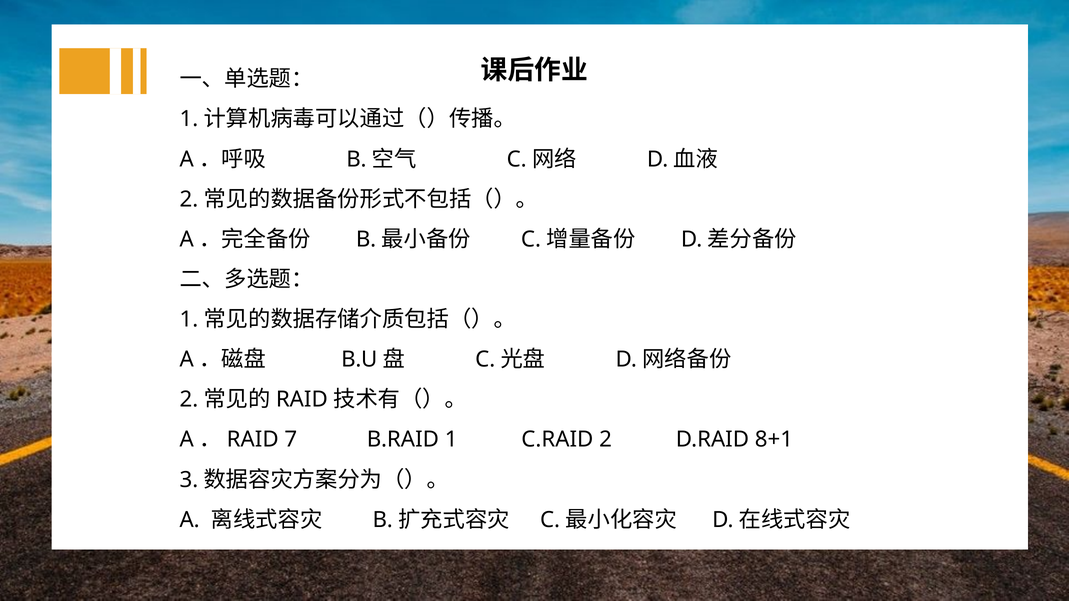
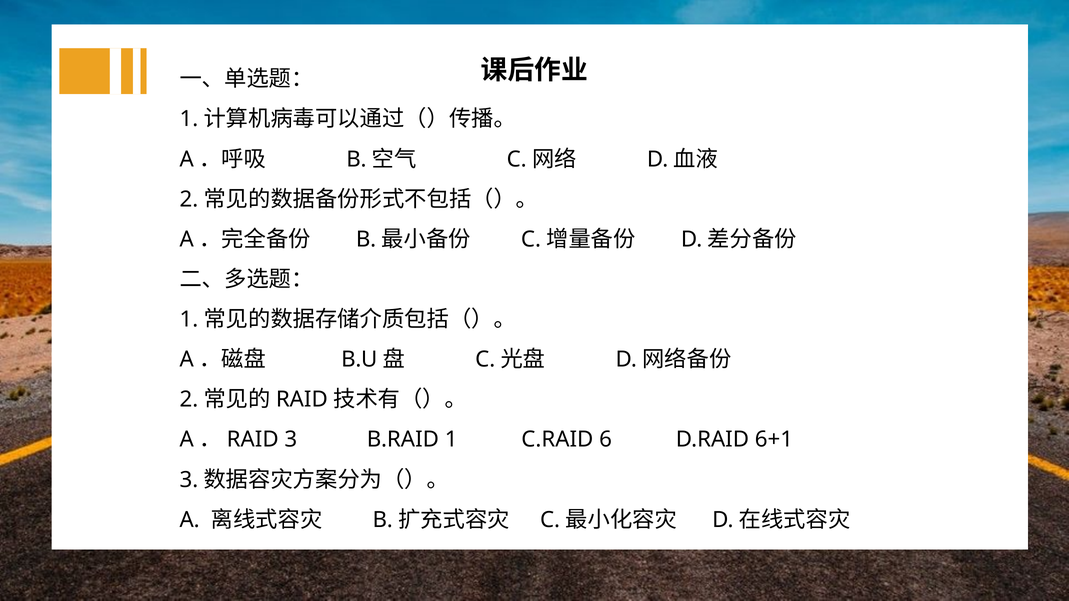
7 at (291, 440): 7 -> 3
C.RAID 2: 2 -> 6
8+1: 8+1 -> 6+1
